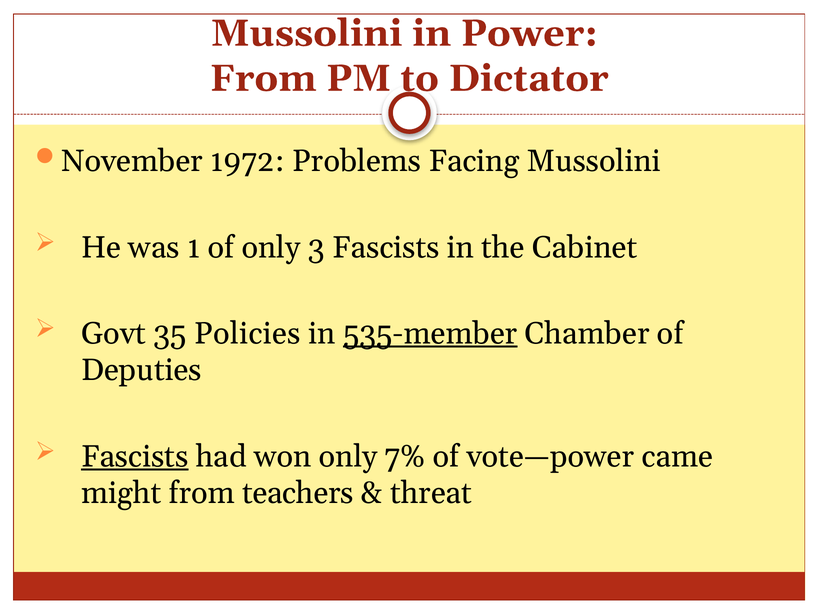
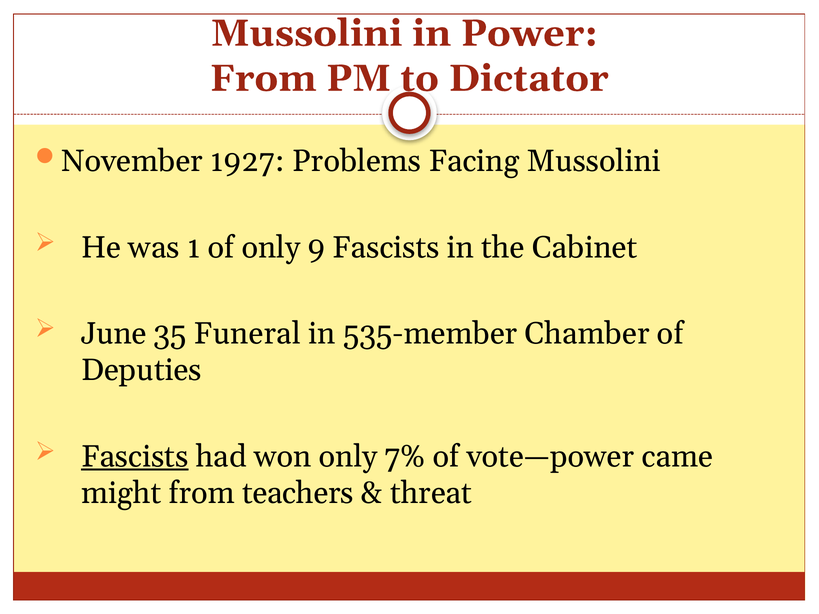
1972: 1972 -> 1927
3: 3 -> 9
Govt: Govt -> June
Policies: Policies -> Funeral
535-member underline: present -> none
